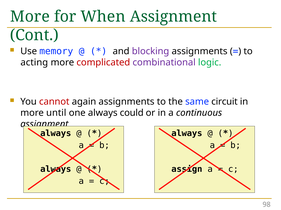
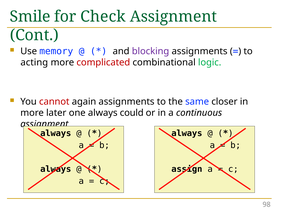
More at (30, 17): More -> Smile
When: When -> Check
combinational colour: purple -> black
circuit: circuit -> closer
until: until -> later
